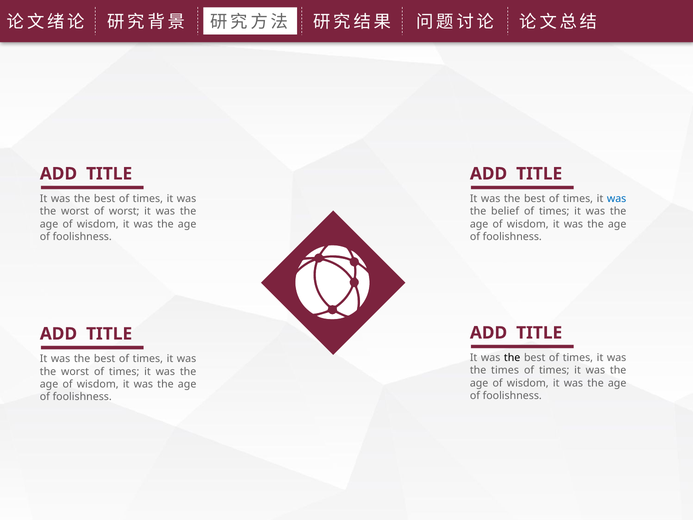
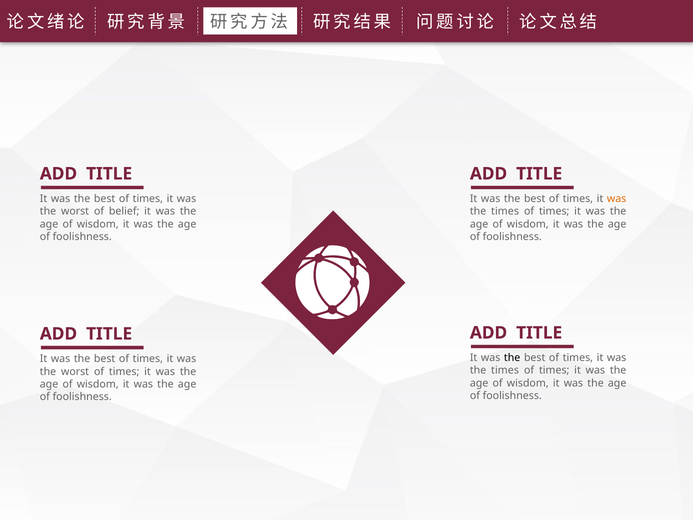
was at (617, 199) colour: blue -> orange
of worst: worst -> belief
belief at (505, 211): belief -> times
